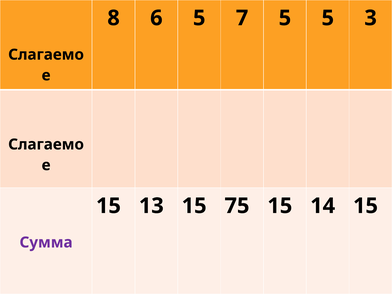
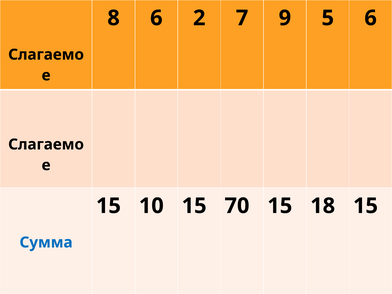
6 5: 5 -> 2
7 5: 5 -> 9
5 3: 3 -> 6
13: 13 -> 10
75: 75 -> 70
14: 14 -> 18
Сумма colour: purple -> blue
